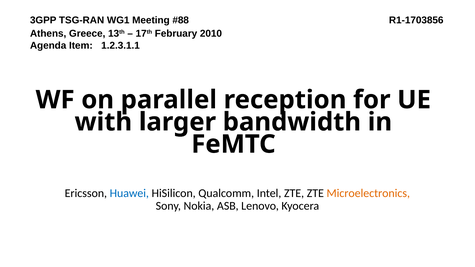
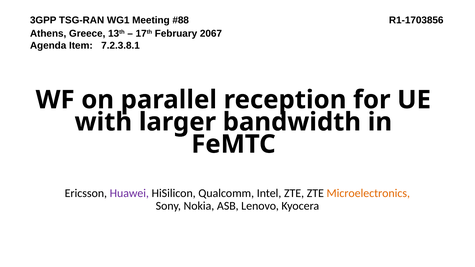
2010: 2010 -> 2067
1.2.3.1.1: 1.2.3.1.1 -> 7.2.3.8.1
Huawei colour: blue -> purple
